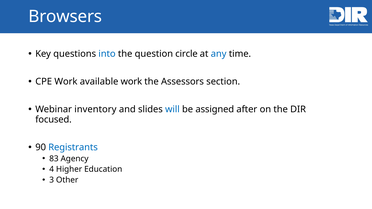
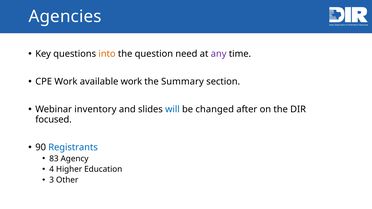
Browsers: Browsers -> Agencies
into colour: blue -> orange
circle: circle -> need
any colour: blue -> purple
Assessors: Assessors -> Summary
assigned: assigned -> changed
